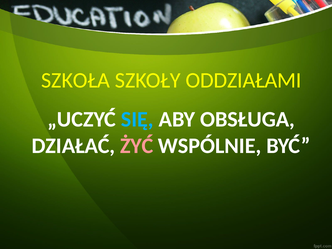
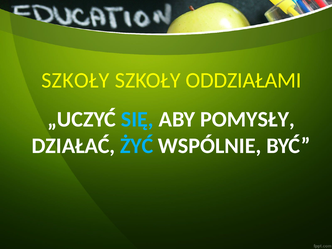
SZKOŁA at (75, 80): SZKOŁA -> SZKOŁY
OBSŁUGA: OBSŁUGA -> POMYSŁY
ŻYĆ colour: pink -> light blue
